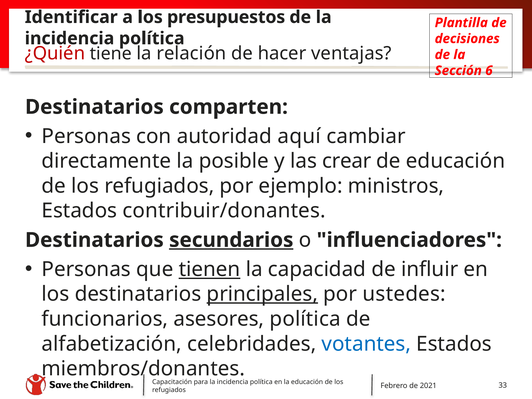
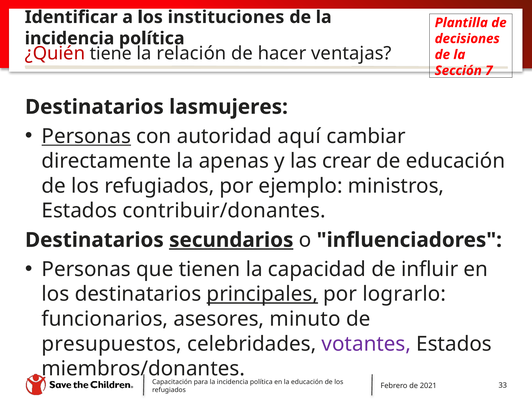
presupuestos: presupuestos -> instituciones
6: 6 -> 7
comparten: comparten -> lasmujeres
Personas at (86, 136) underline: none -> present
posible: posible -> apenas
tienen underline: present -> none
ustedes: ustedes -> lograrlo
asesores política: política -> minuto
alfabetización: alfabetización -> presupuestos
votantes colour: blue -> purple
